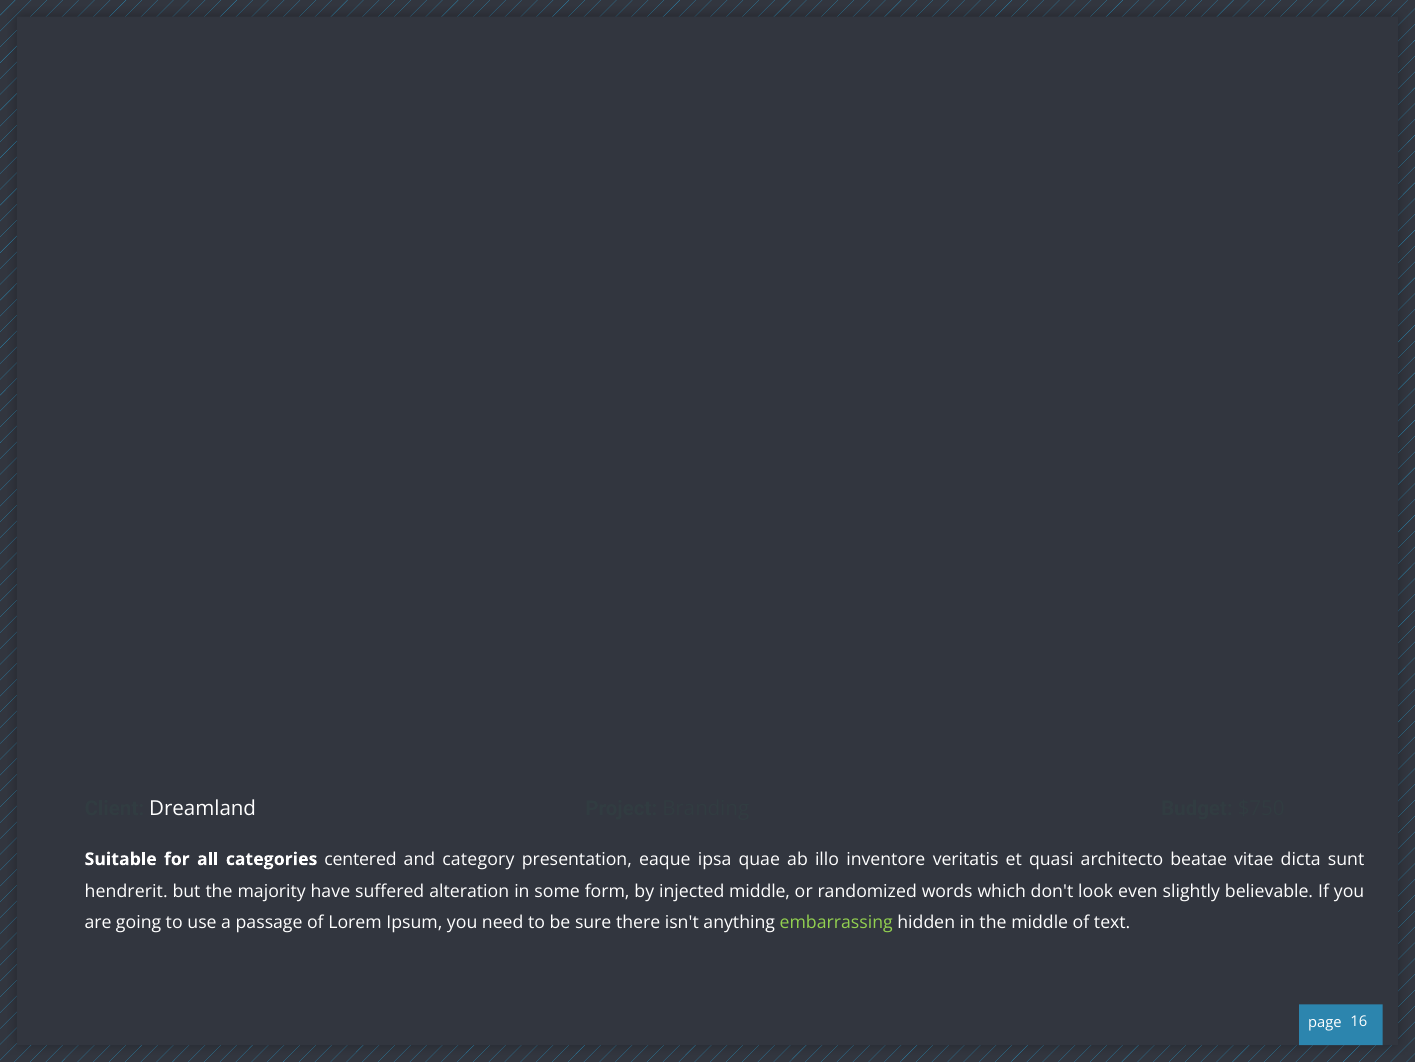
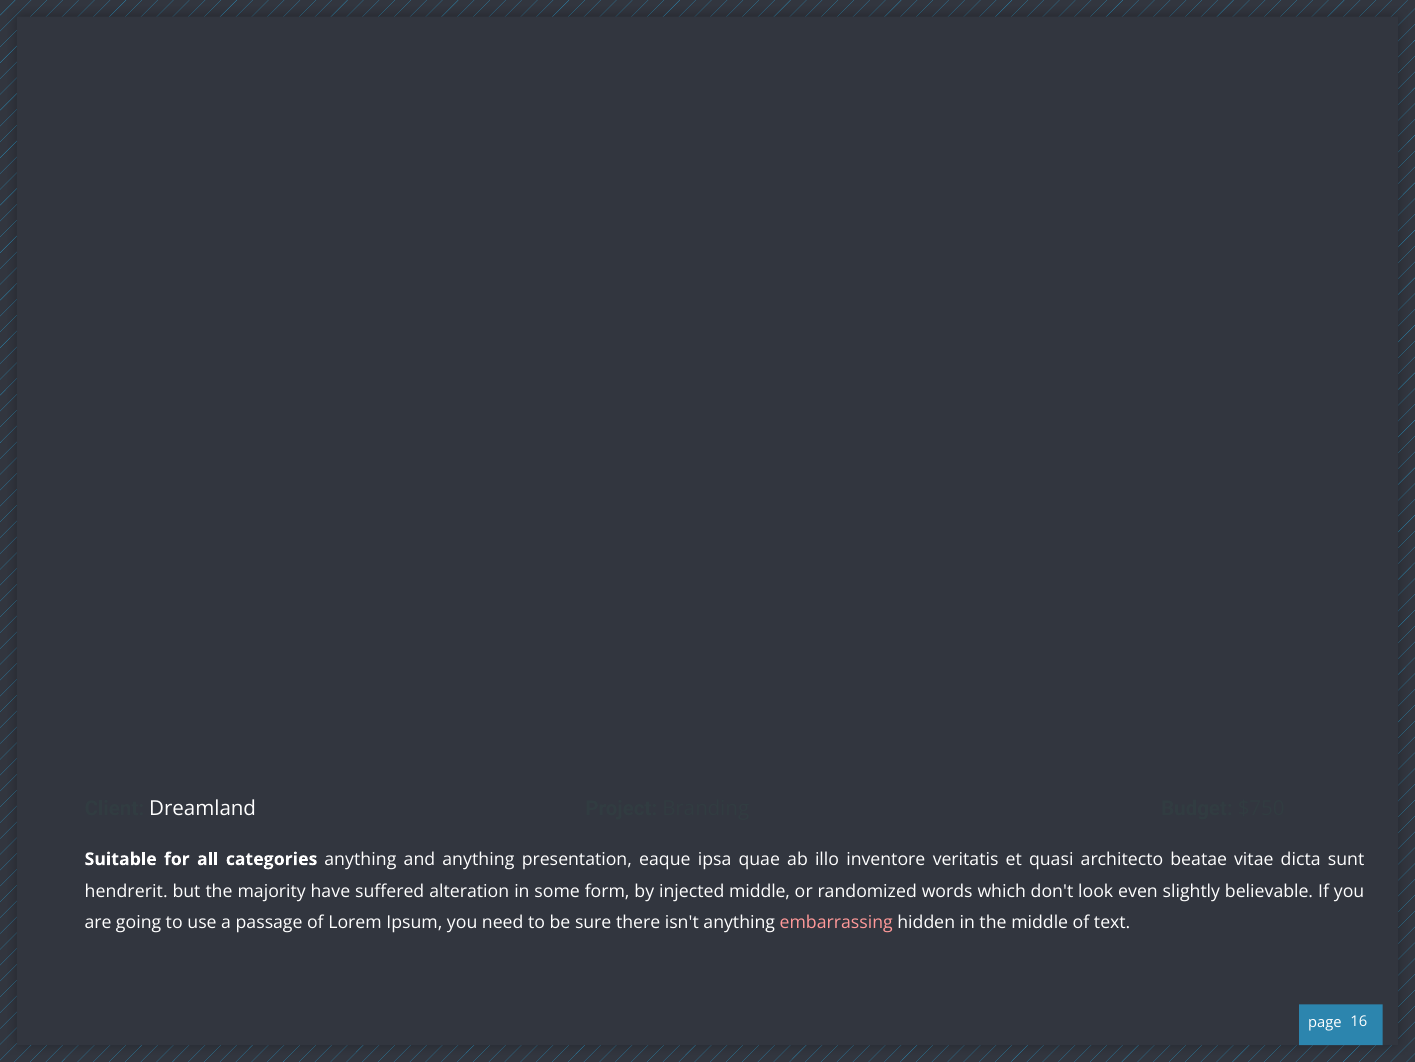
categories centered: centered -> anything
and category: category -> anything
embarrassing colour: light green -> pink
